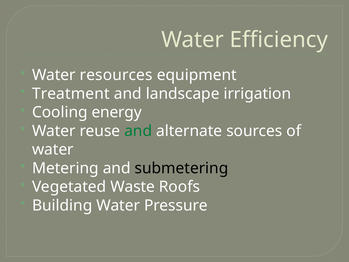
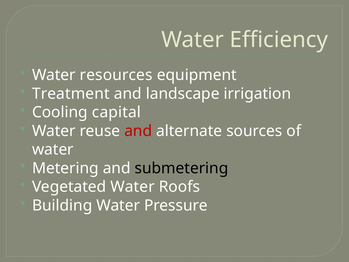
energy: energy -> capital
and at (138, 131) colour: green -> red
Vegetated Waste: Waste -> Water
